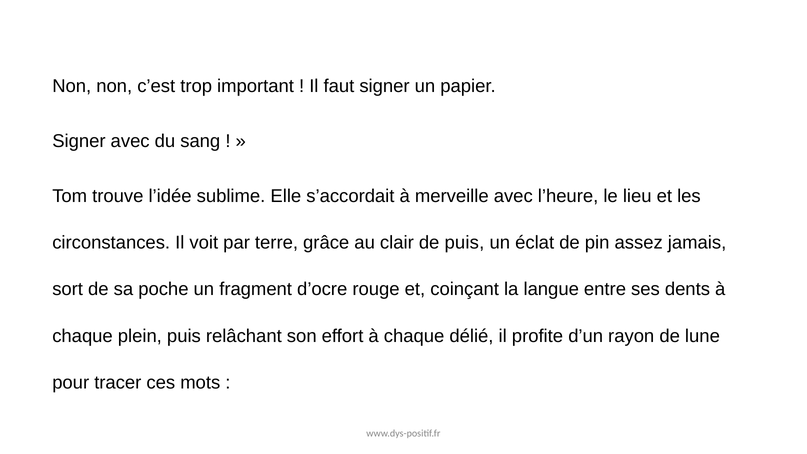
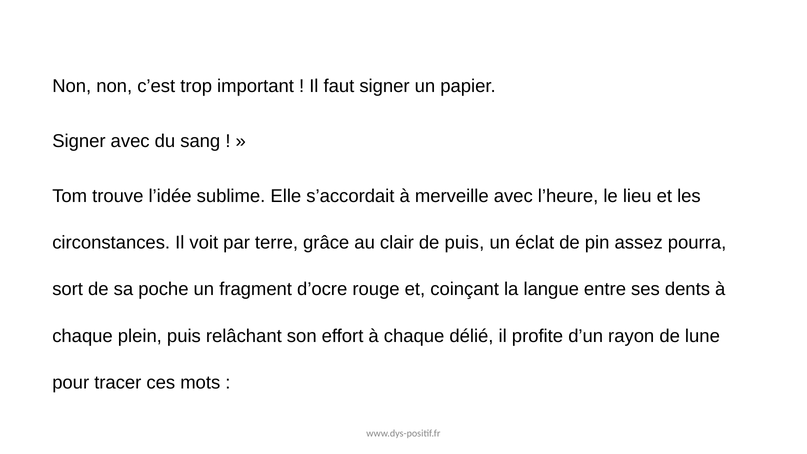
jamais: jamais -> pourra
